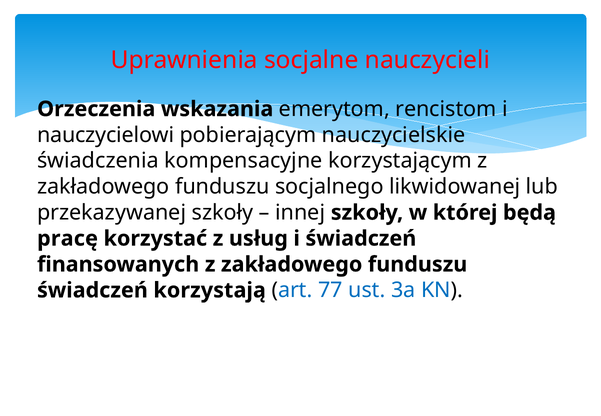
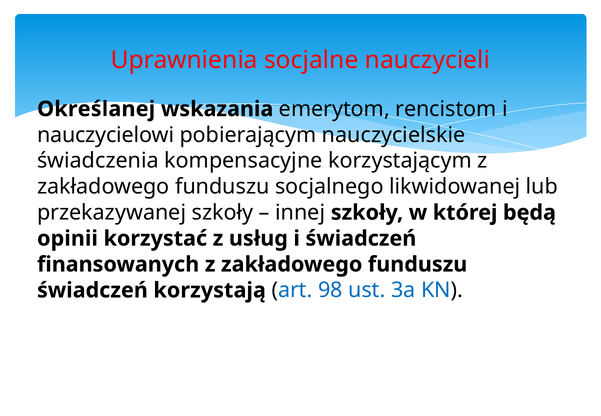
Orzeczenia: Orzeczenia -> Określanej
pracę: pracę -> opinii
77: 77 -> 98
